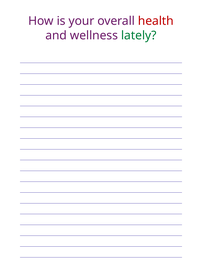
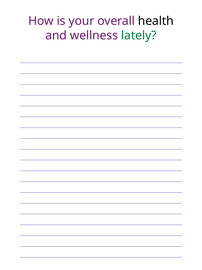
health colour: red -> black
